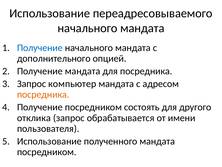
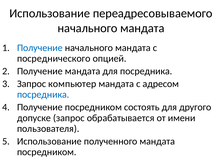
дополнительного: дополнительного -> посреднического
посредника at (43, 94) colour: orange -> blue
отклика: отклика -> допуске
